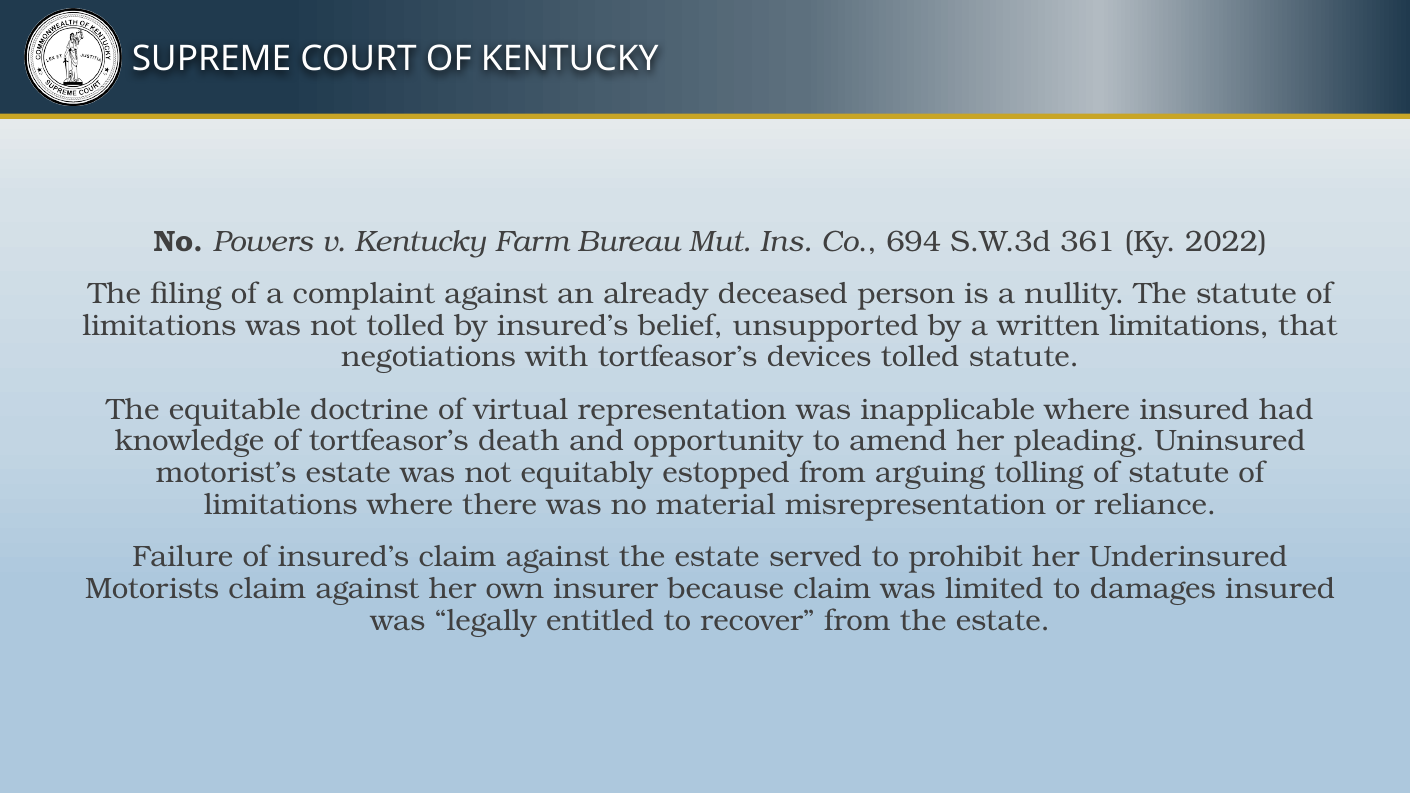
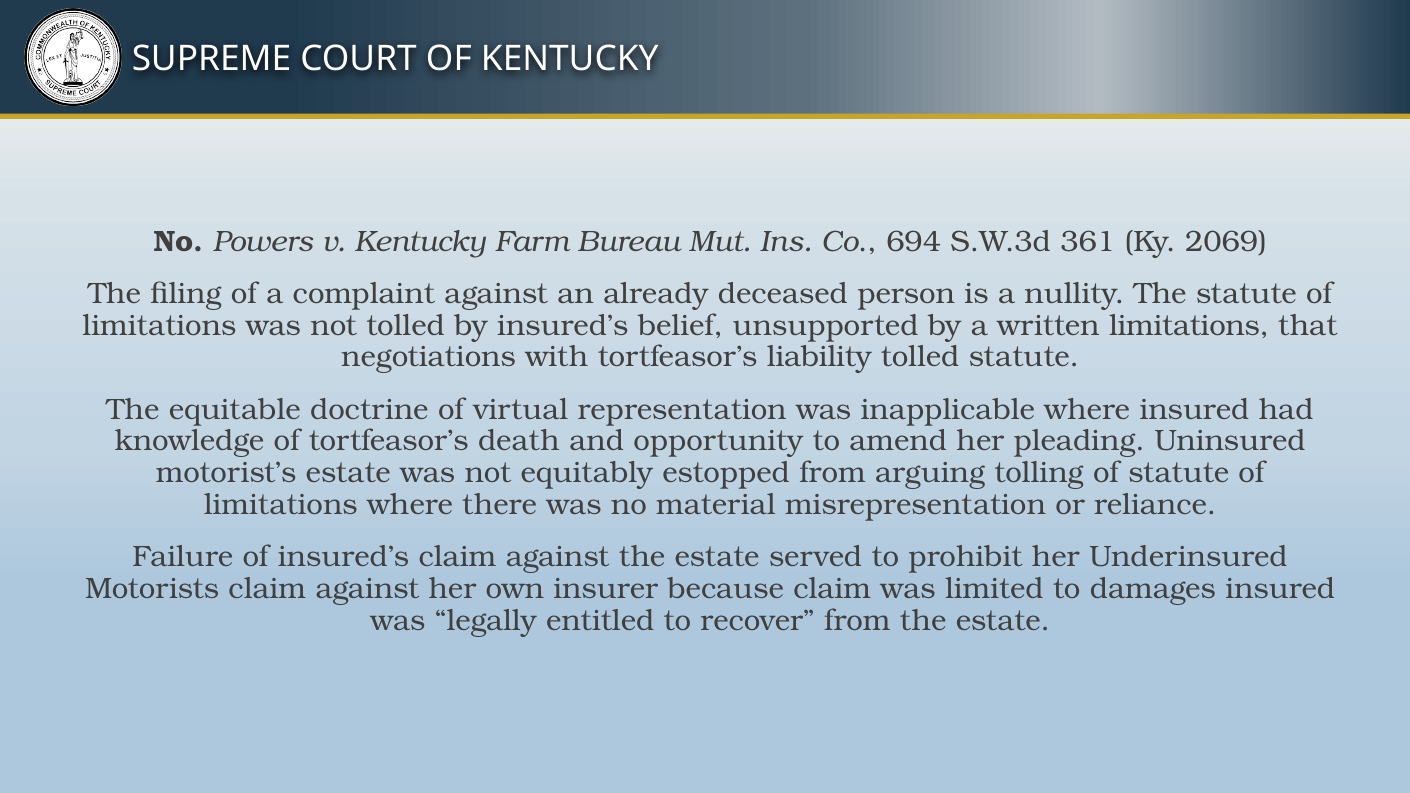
2022: 2022 -> 2069
devices: devices -> liability
